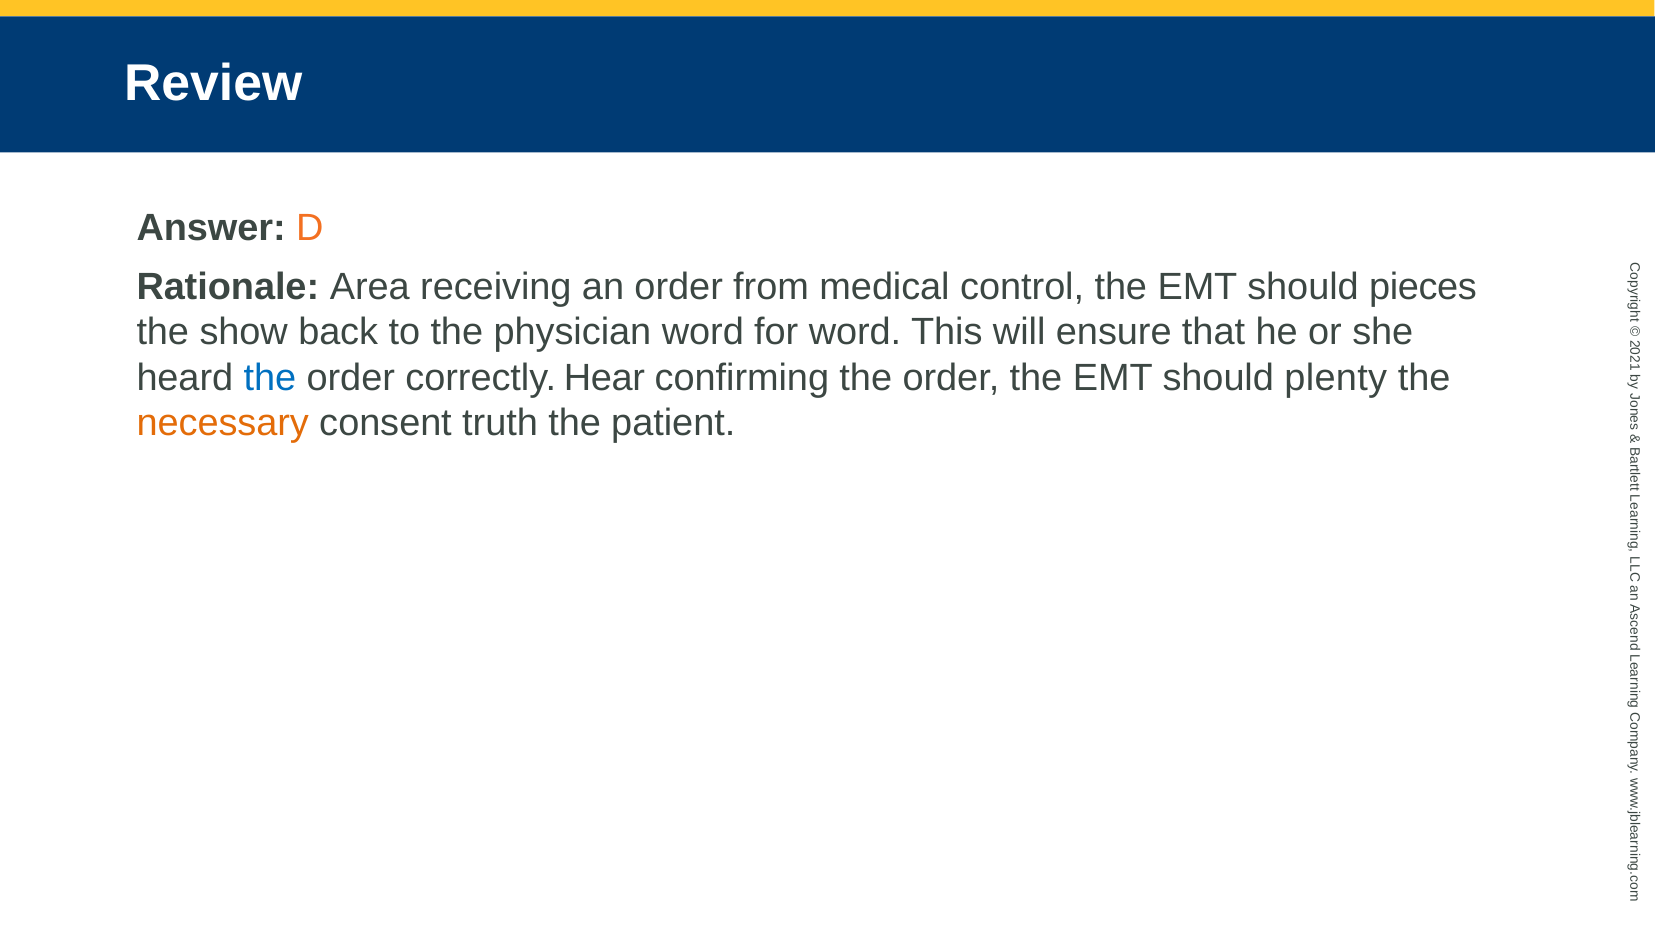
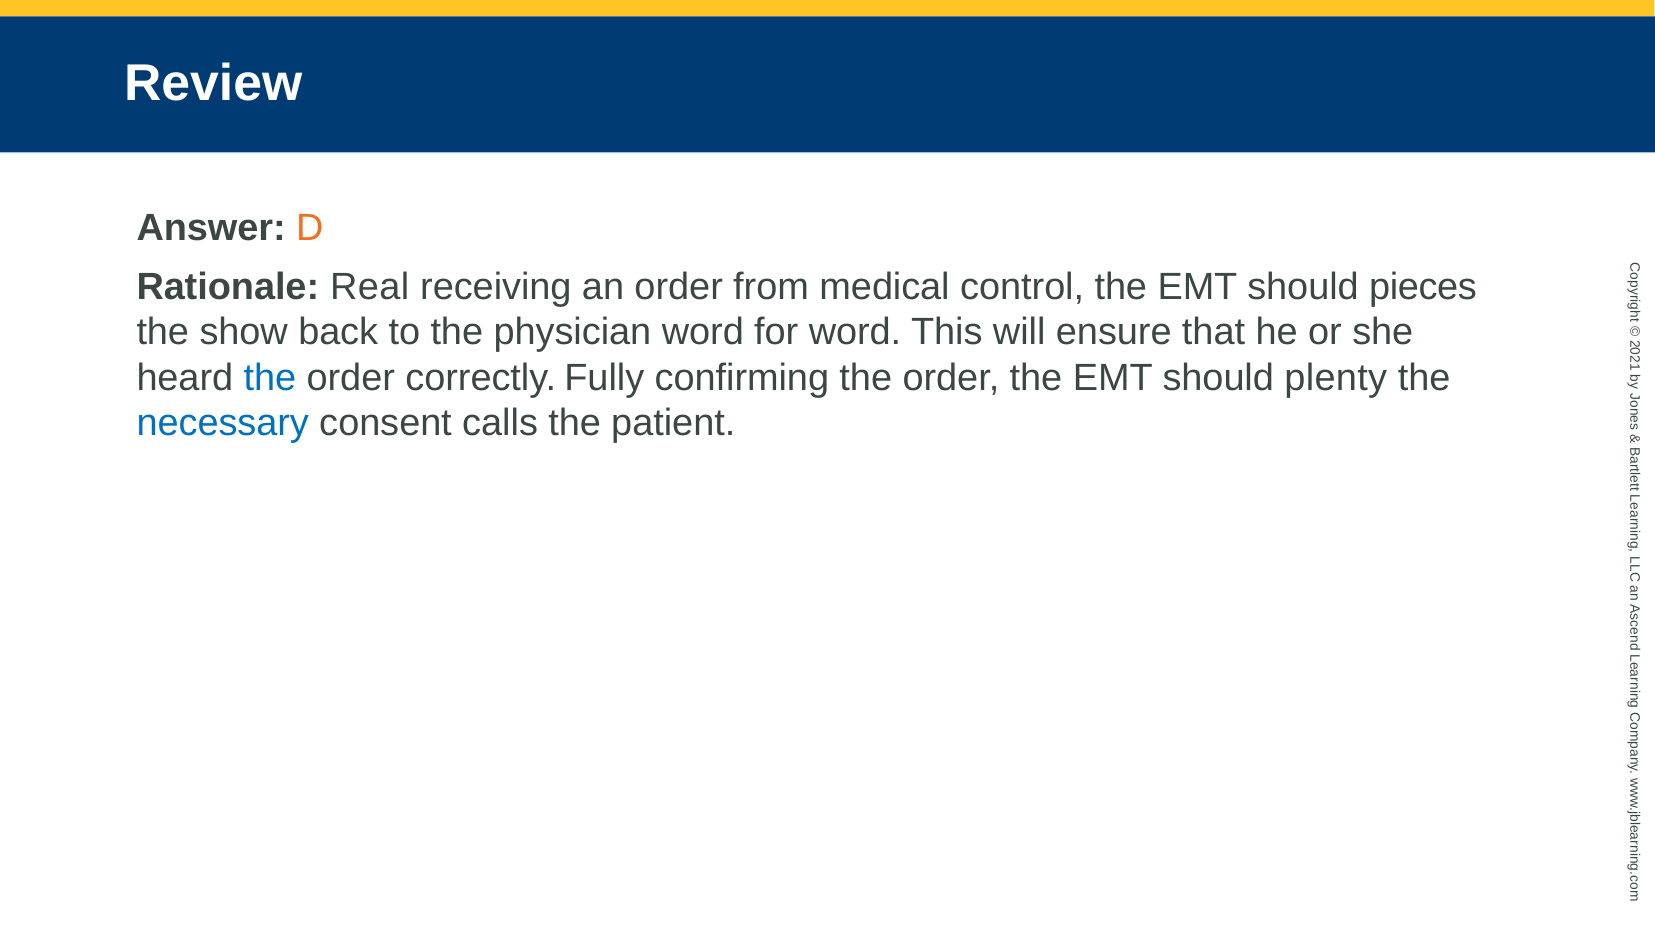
Area: Area -> Real
Hear: Hear -> Fully
necessary colour: orange -> blue
truth: truth -> calls
